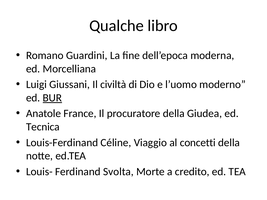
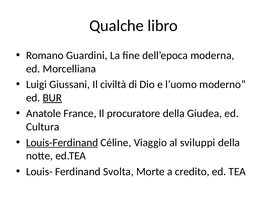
Tecnica: Tecnica -> Cultura
Louis-Ferdinand underline: none -> present
concetti: concetti -> sviluppi
